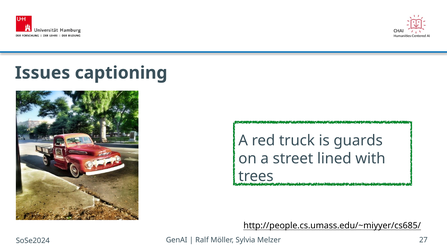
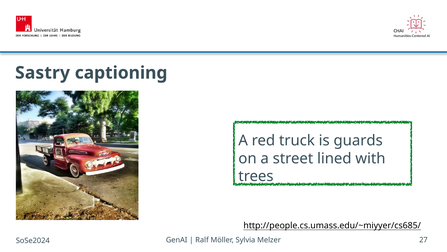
Issues: Issues -> Sastry
